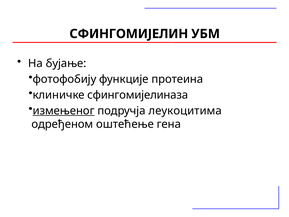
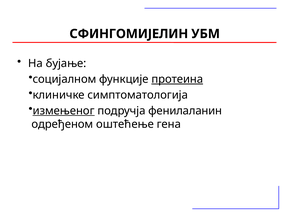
фотофобију: фотофобију -> социјалном
протеина underline: none -> present
сфингомијелиназа: сфингомијелиназа -> симптоматологија
леукоцитима: леукоцитима -> фенилаланин
